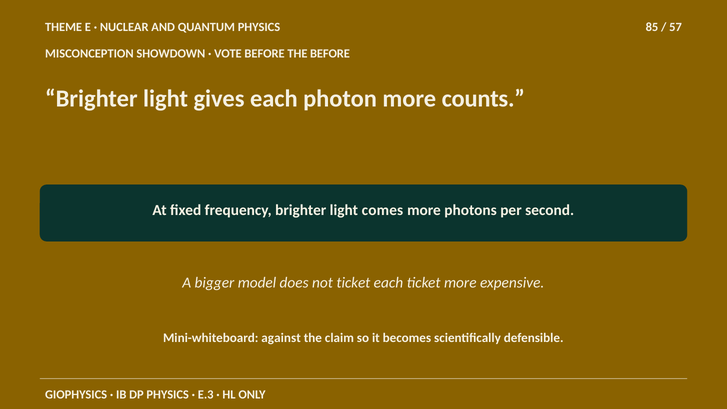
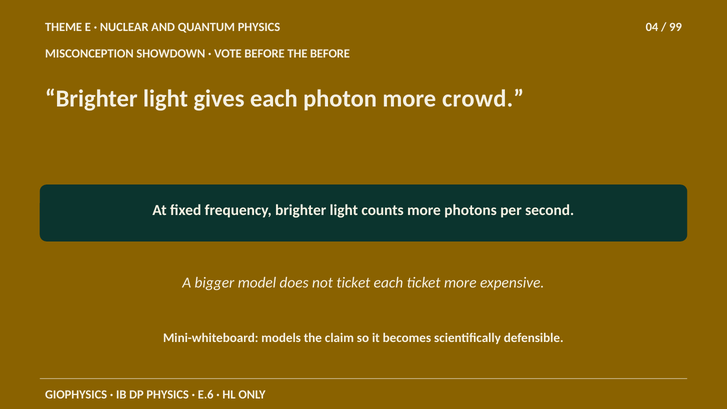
85: 85 -> 04
57: 57 -> 99
counts: counts -> crowd
comes: comes -> counts
against: against -> models
E.3: E.3 -> E.6
